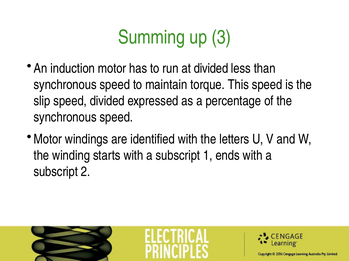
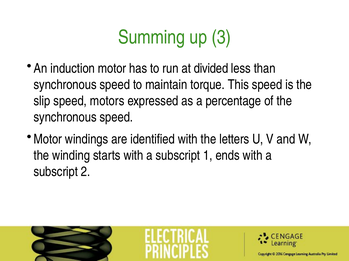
speed divided: divided -> motors
